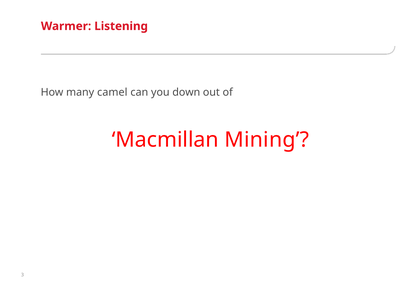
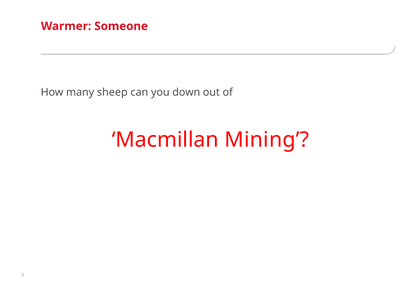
Listening: Listening -> Someone
camel: camel -> sheep
